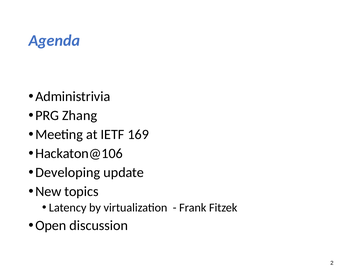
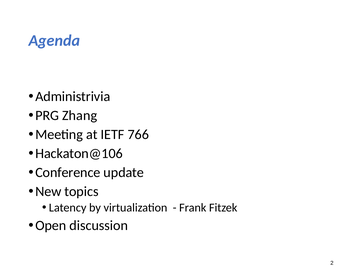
169: 169 -> 766
Developing: Developing -> Conference
